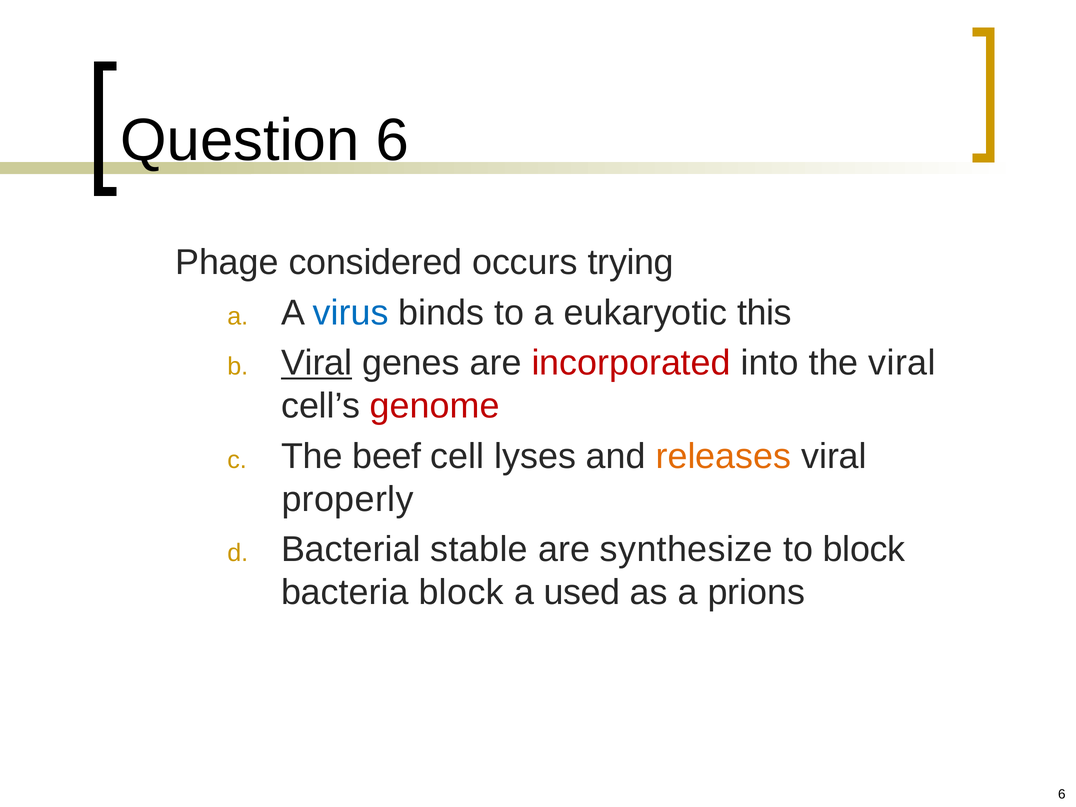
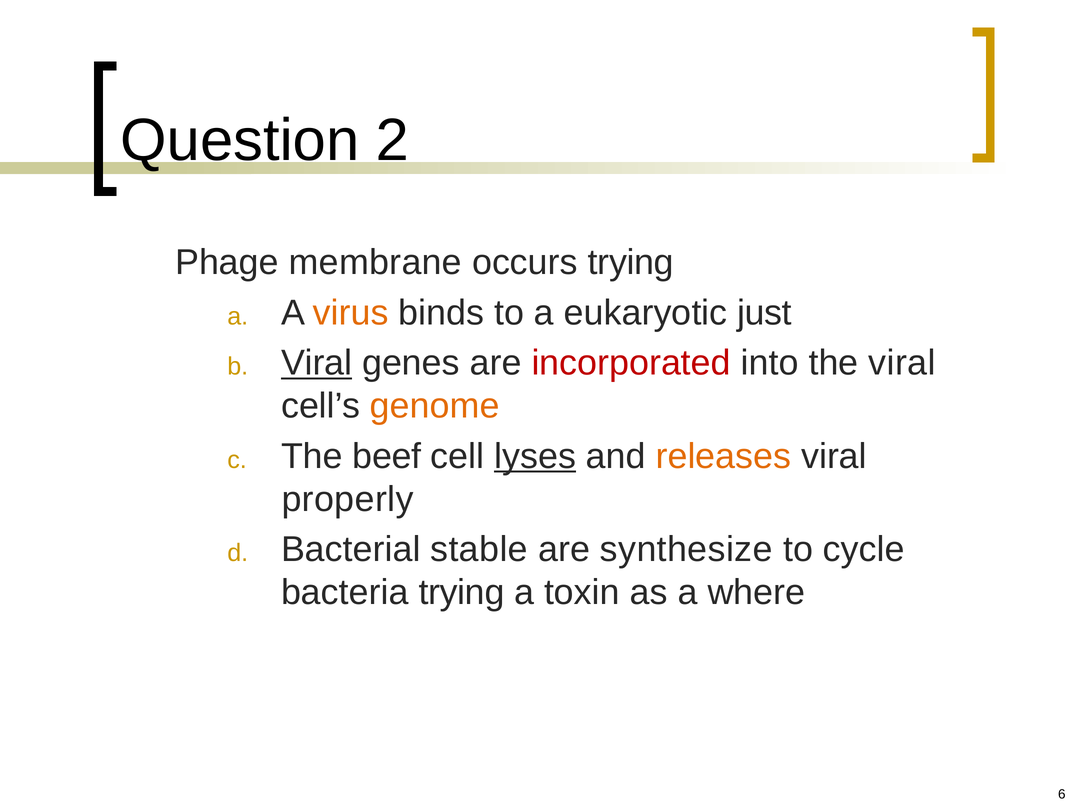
Question 6: 6 -> 2
considered: considered -> membrane
virus colour: blue -> orange
this: this -> just
genome colour: red -> orange
lyses underline: none -> present
to block: block -> cycle
bacteria block: block -> trying
used: used -> toxin
prions: prions -> where
